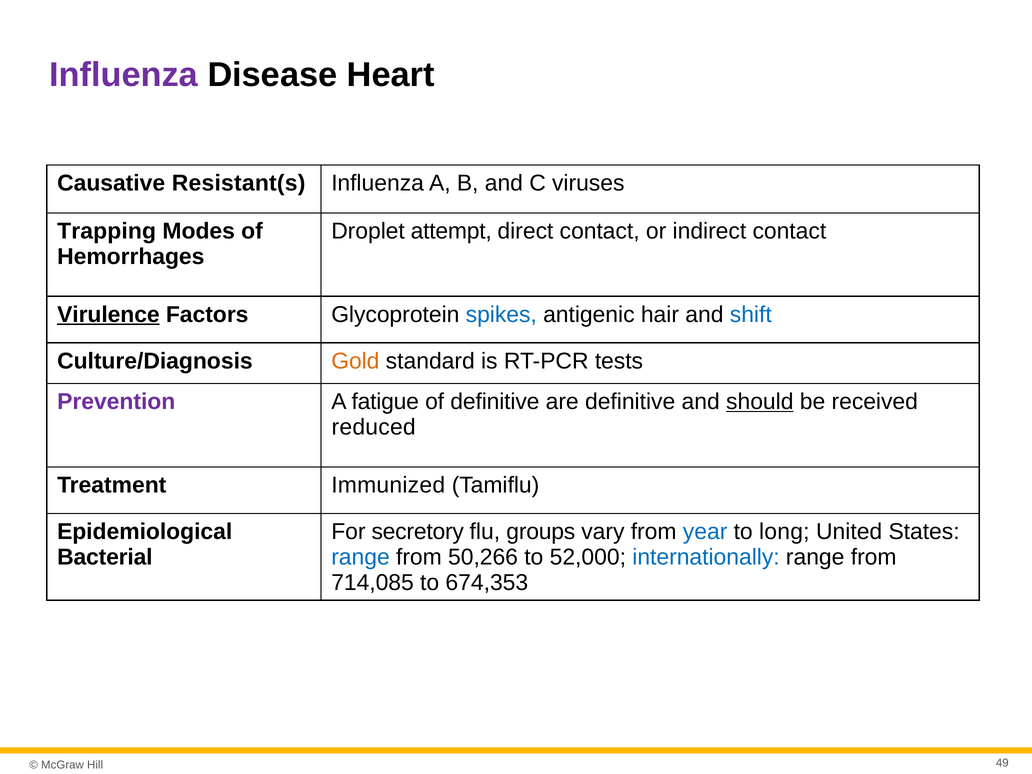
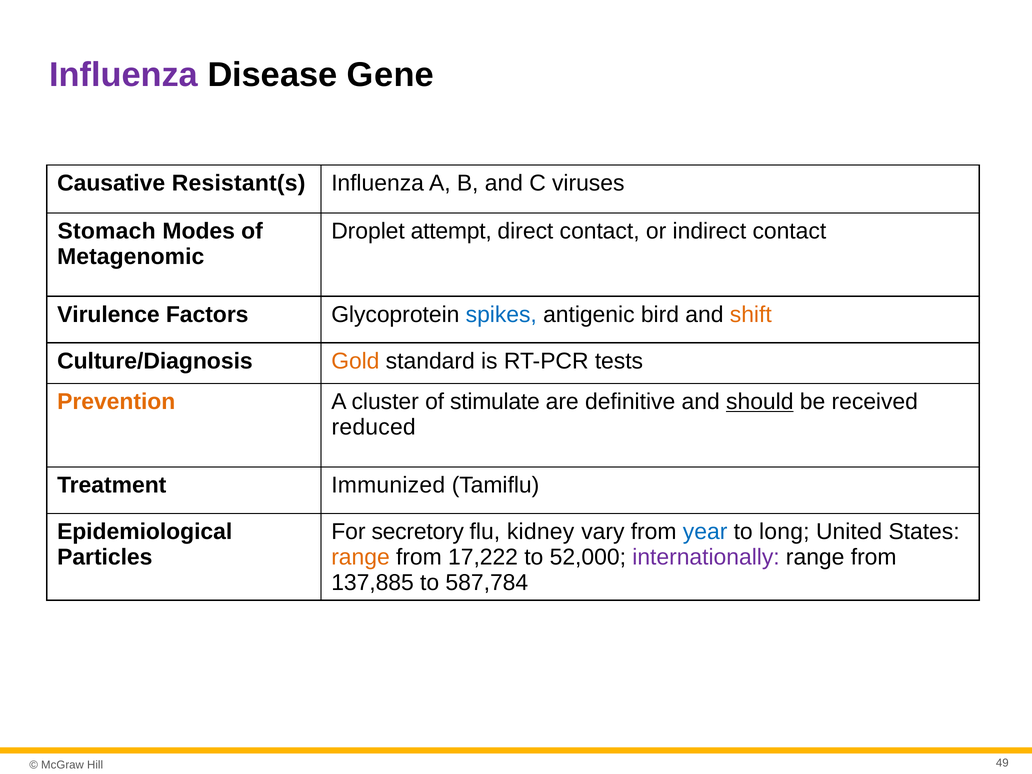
Heart: Heart -> Gene
Trapping: Trapping -> Stomach
Hemorrhages: Hemorrhages -> Metagenomic
Virulence underline: present -> none
hair: hair -> bird
shift colour: blue -> orange
Prevention colour: purple -> orange
fatigue: fatigue -> cluster
of definitive: definitive -> stimulate
groups: groups -> kidney
Bacterial: Bacterial -> Particles
range at (361, 557) colour: blue -> orange
50,266: 50,266 -> 17,222
internationally colour: blue -> purple
714,085: 714,085 -> 137,885
674,353: 674,353 -> 587,784
